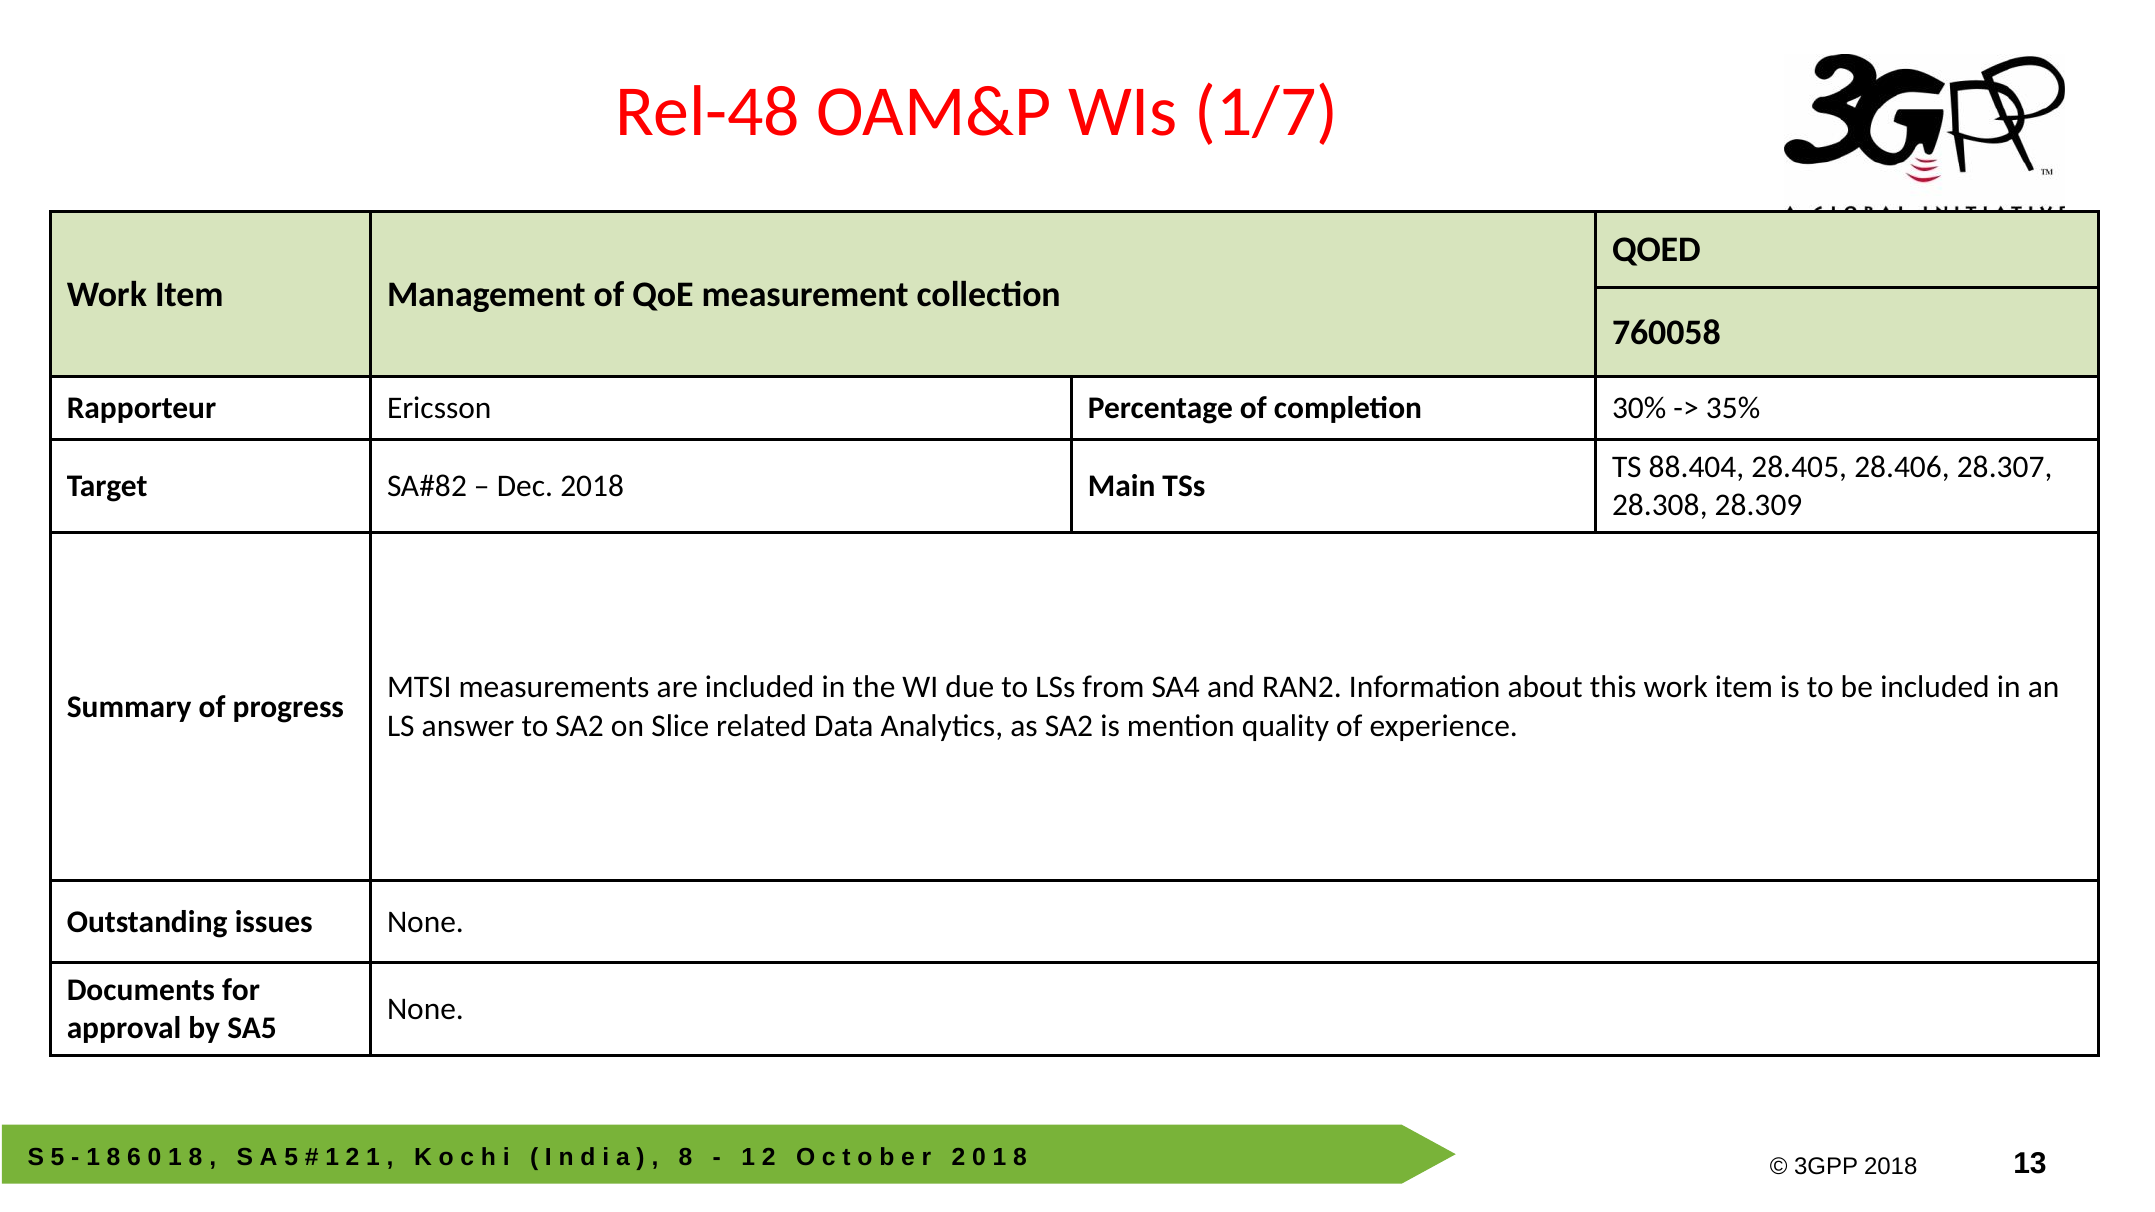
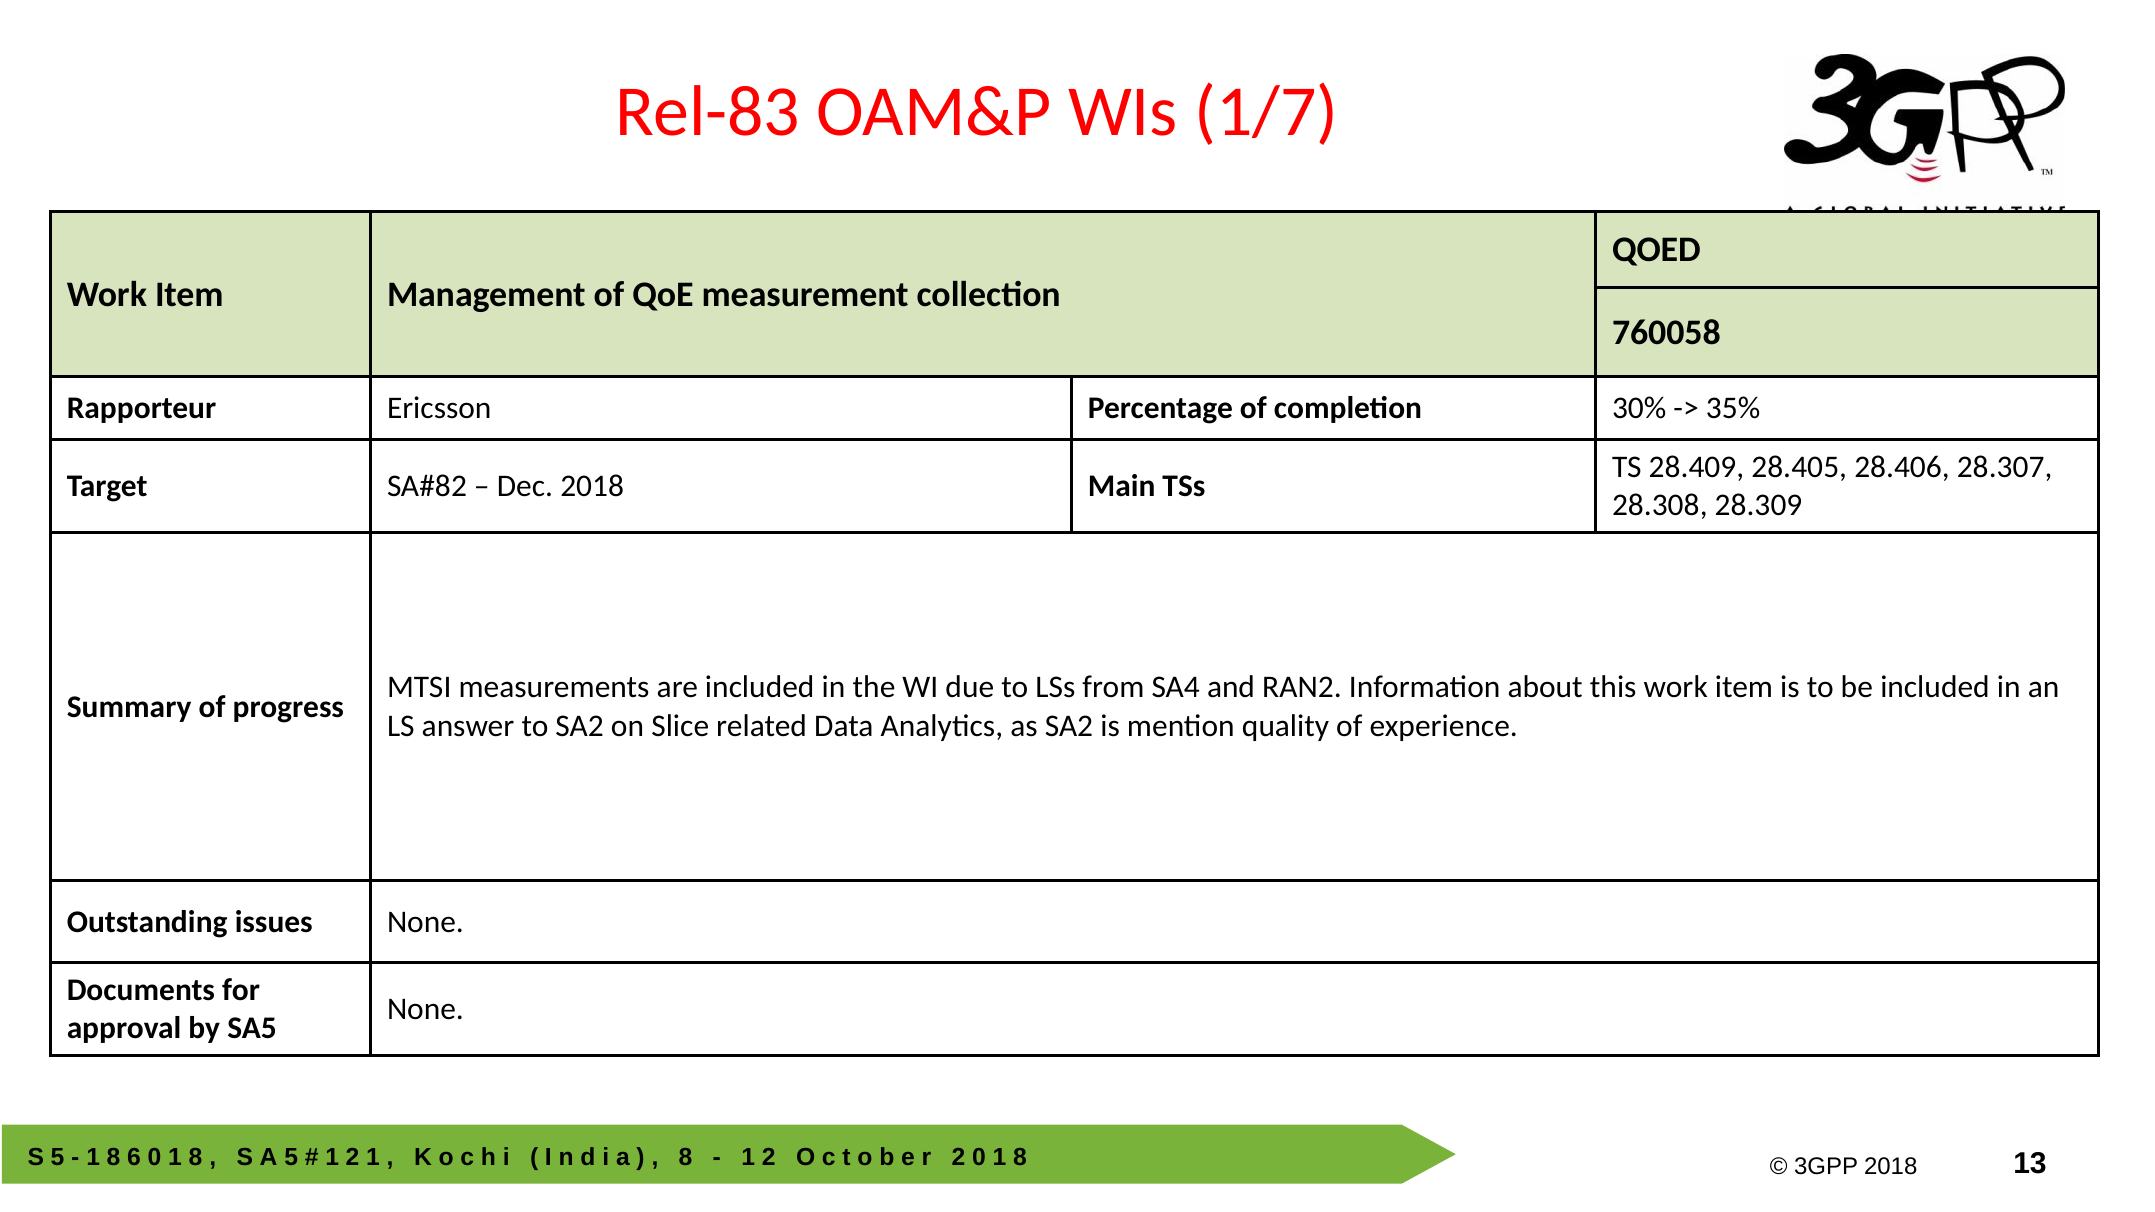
Rel-48: Rel-48 -> Rel-83
88.404: 88.404 -> 28.409
